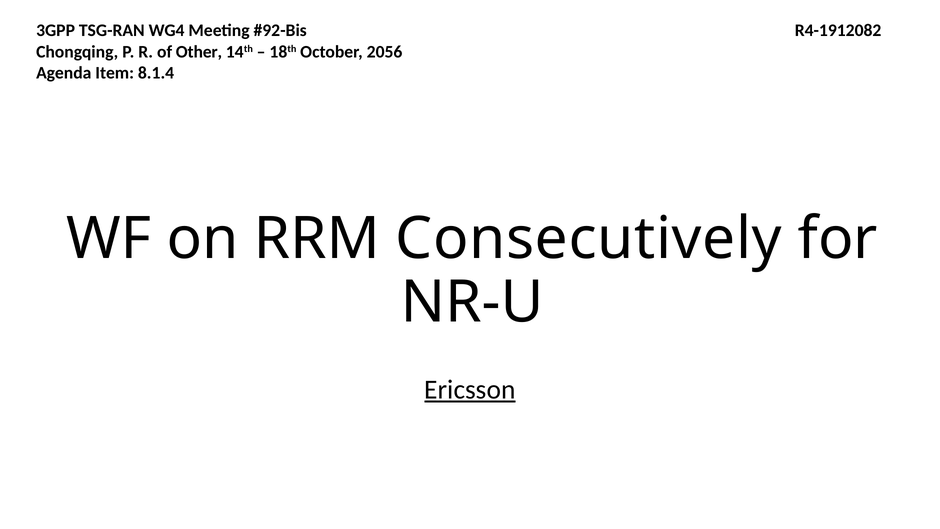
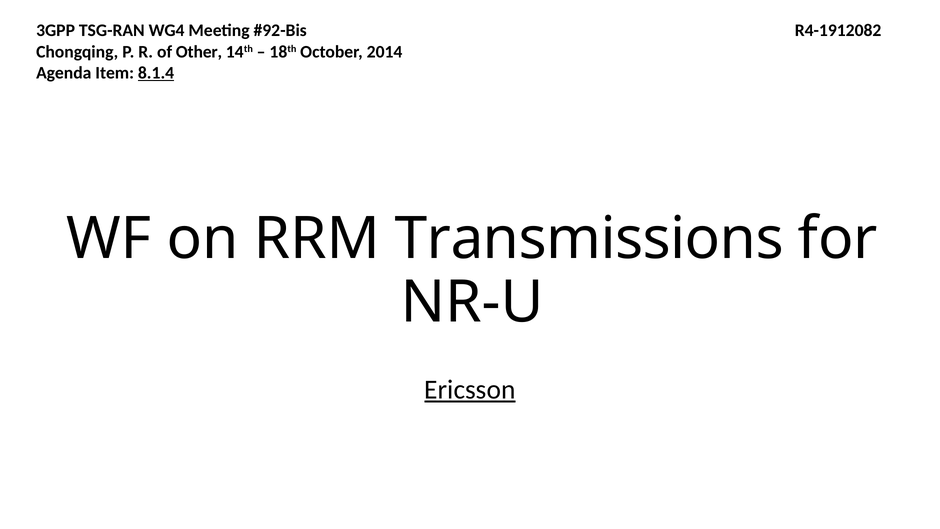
2056: 2056 -> 2014
8.1.4 underline: none -> present
Consecutively: Consecutively -> Transmissions
